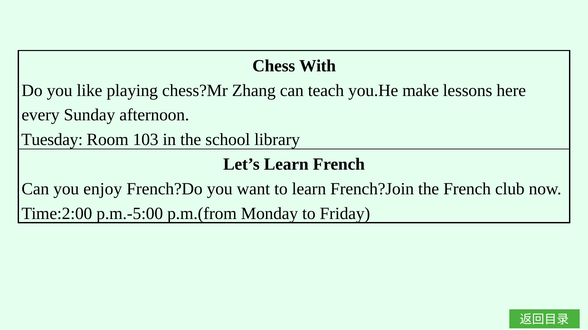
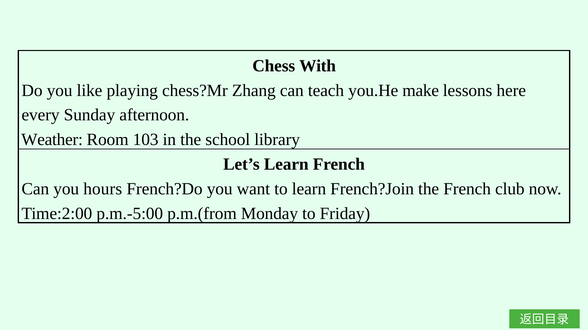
Tuesday: Tuesday -> Weather
enjoy: enjoy -> hours
